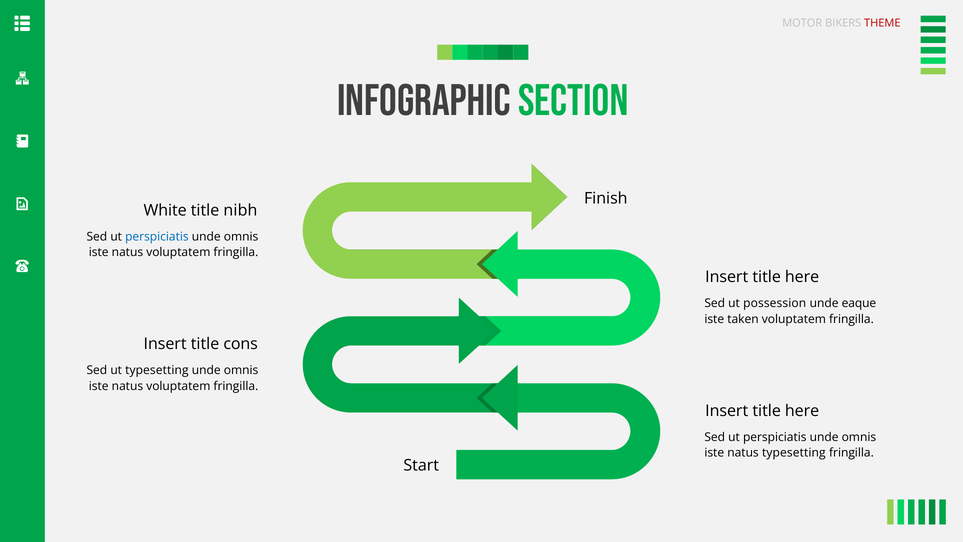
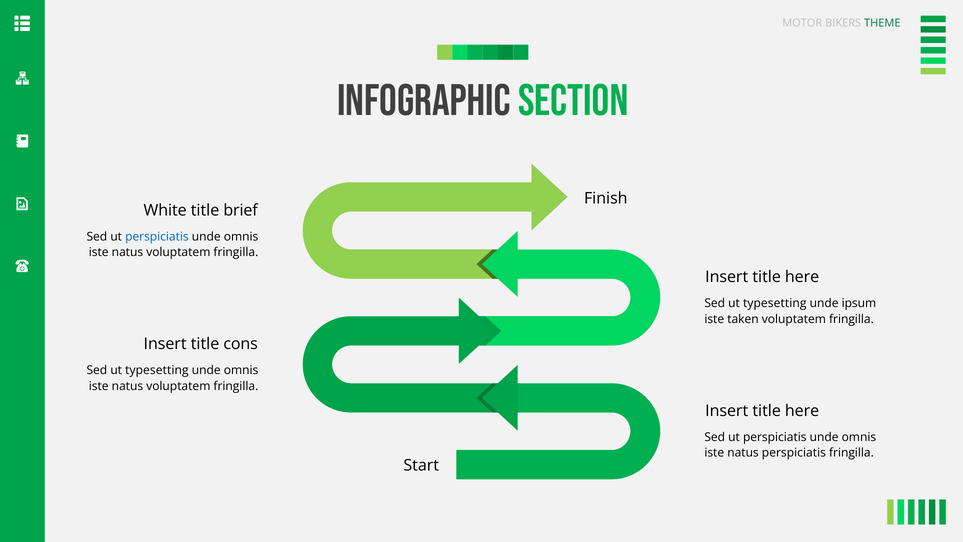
THEME colour: red -> green
nibh: nibh -> brief
possession at (775, 303): possession -> typesetting
eaque: eaque -> ipsum
natus typesetting: typesetting -> perspiciatis
